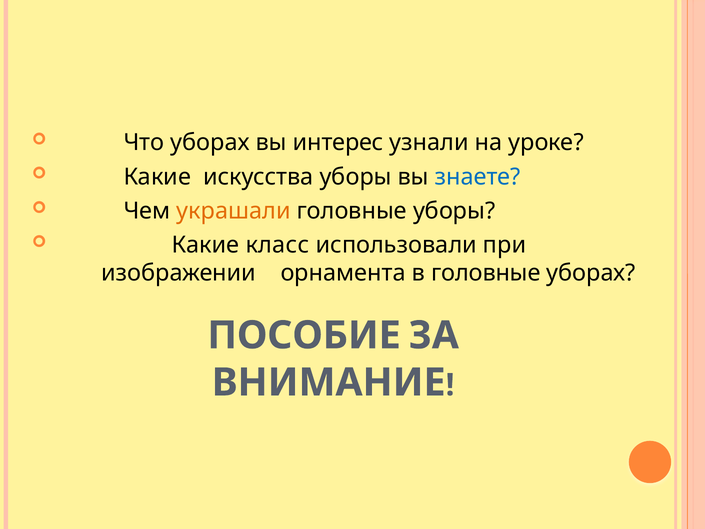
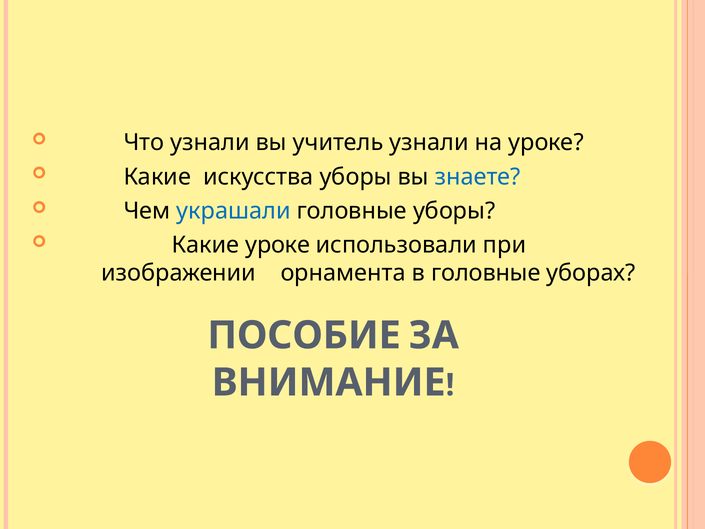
Что уборах: уборах -> узнали
интерес: интерес -> учитель
украшали colour: orange -> blue
Какие класс: класс -> уроке
